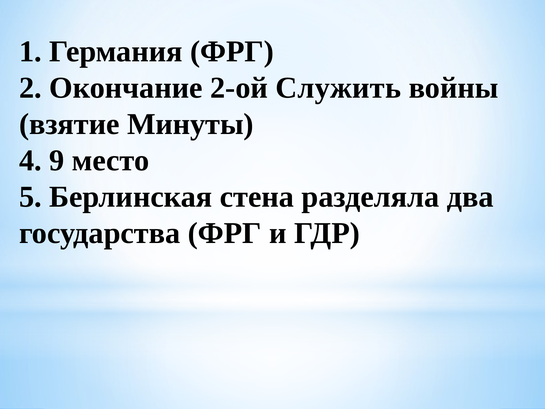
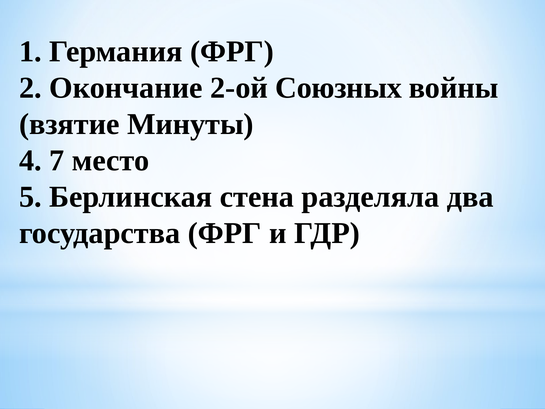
Служить: Служить -> Союзных
9: 9 -> 7
